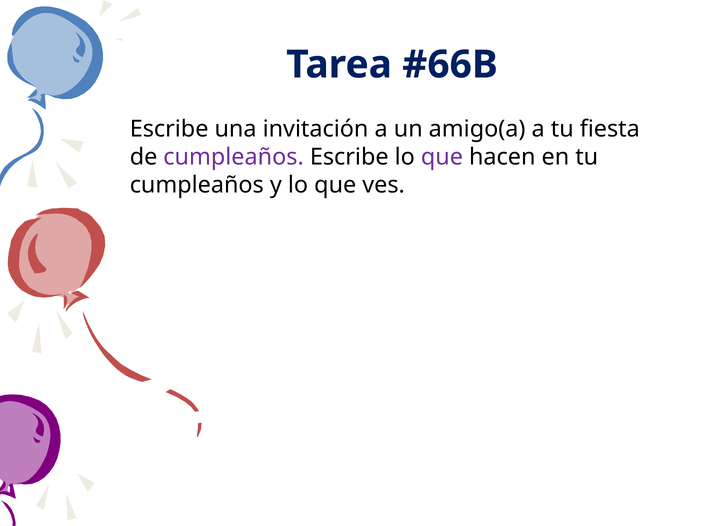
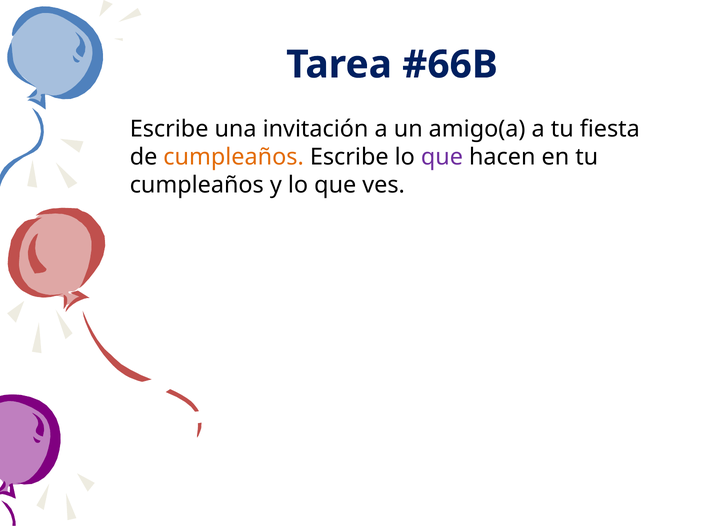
cumpleaños at (234, 157) colour: purple -> orange
